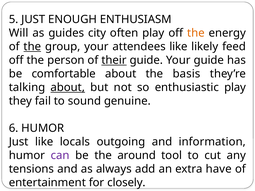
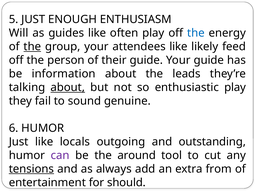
guides city: city -> like
the at (196, 33) colour: orange -> blue
their underline: present -> none
comfortable: comfortable -> information
basis: basis -> leads
information: information -> outstanding
tensions underline: none -> present
have: have -> from
closely: closely -> should
